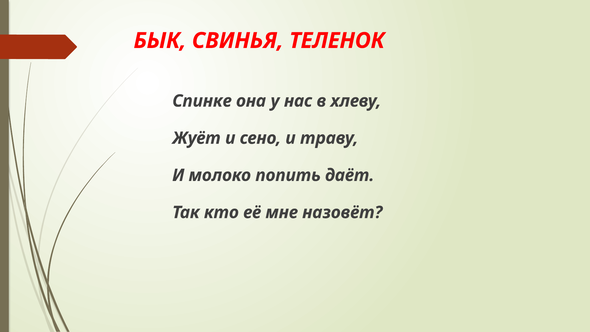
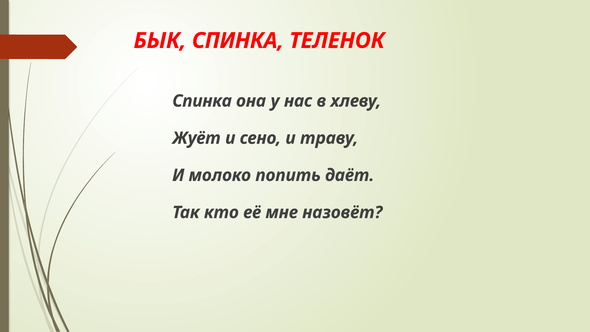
БЫК СВИНЬЯ: СВИНЬЯ -> СПИНКА
Спинке at (202, 101): Спинке -> Спинка
